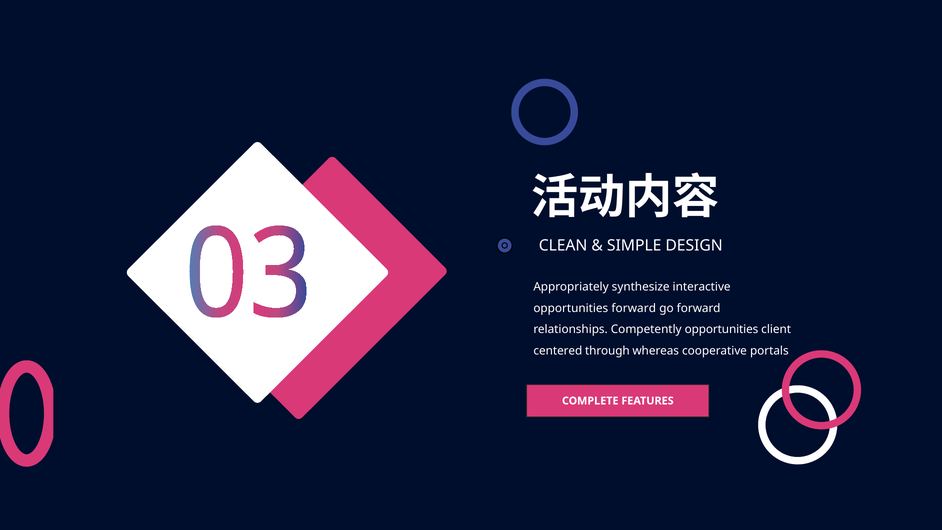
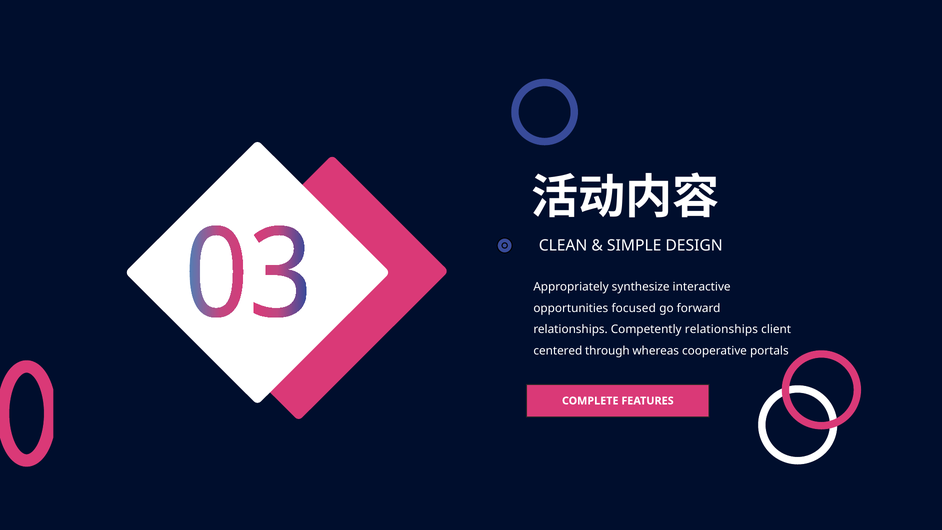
opportunities forward: forward -> focused
Competently opportunities: opportunities -> relationships
